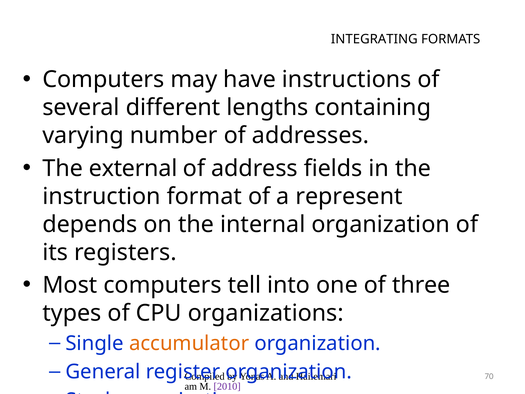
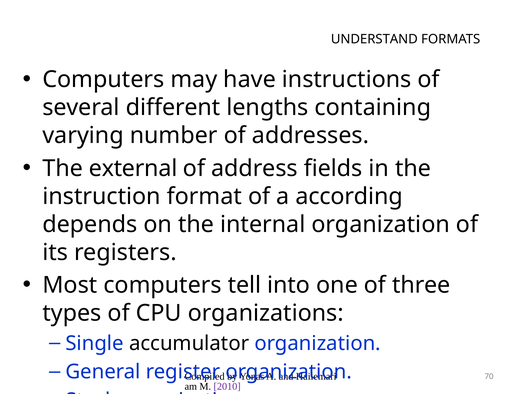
INTEGRATING: INTEGRATING -> UNDERSTAND
represent: represent -> according
accumulator colour: orange -> black
